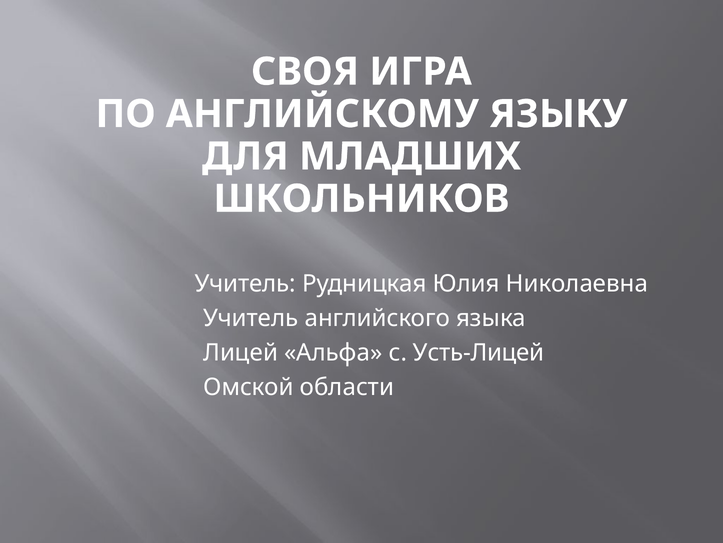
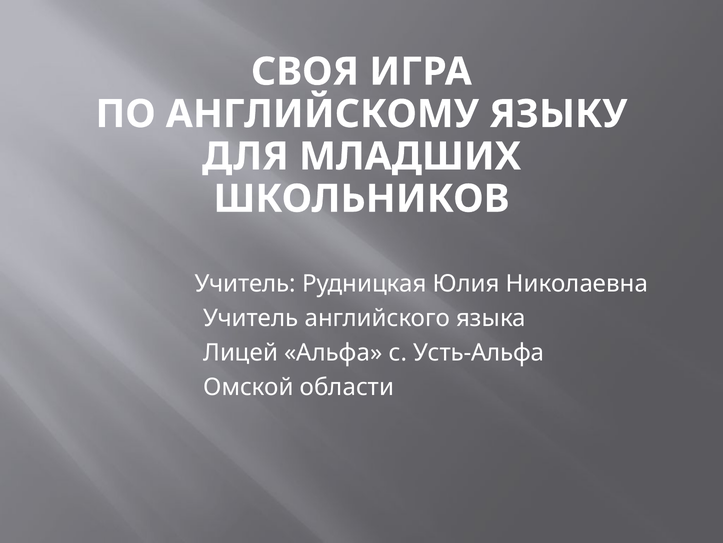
Усть-Лицей: Усть-Лицей -> Усть-Альфа
